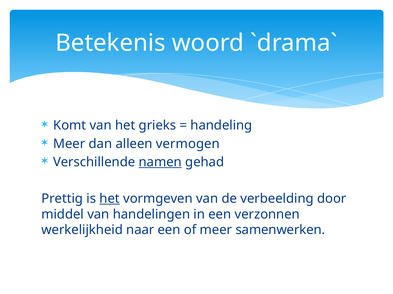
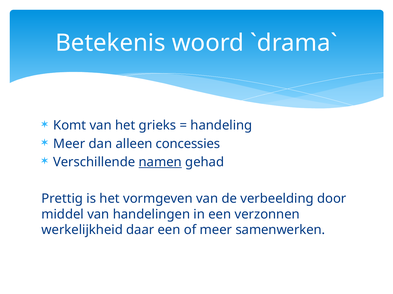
vermogen: vermogen -> concessies
het at (110, 199) underline: present -> none
naar: naar -> daar
